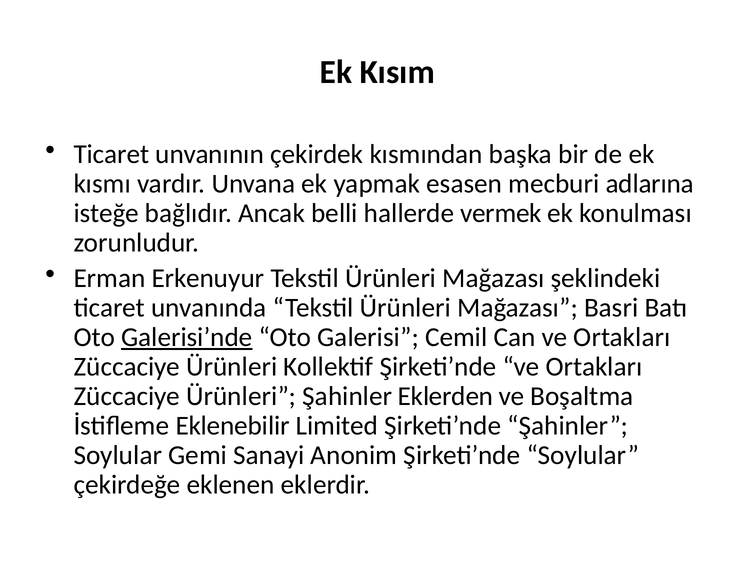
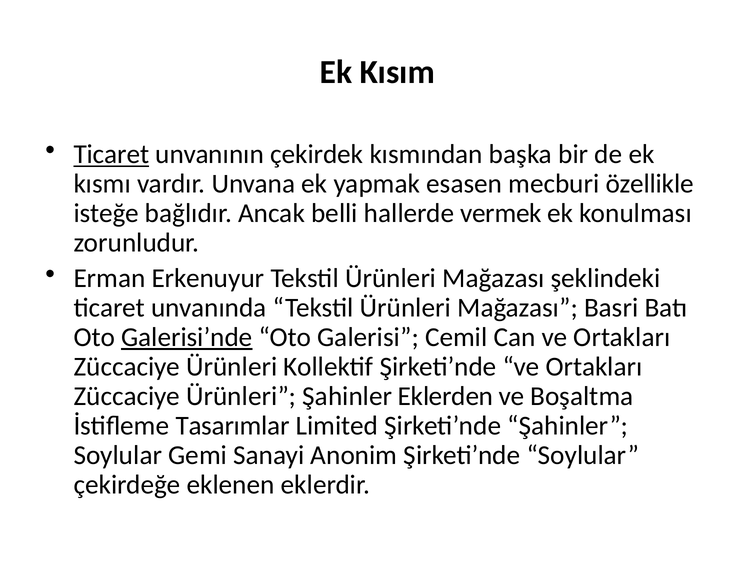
Ticaret at (111, 154) underline: none -> present
adlarına: adlarına -> özellikle
Eklenebilir: Eklenebilir -> Tasarımlar
